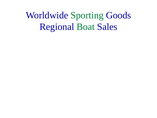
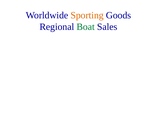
Sporting colour: green -> orange
